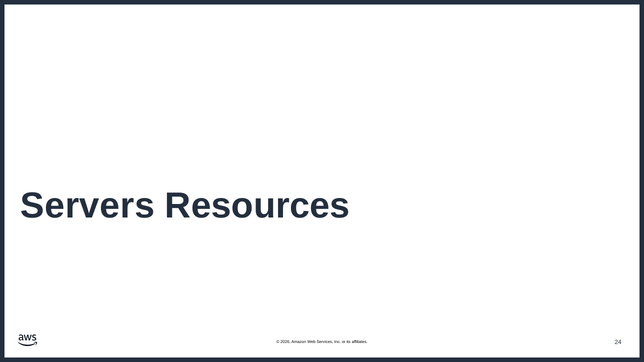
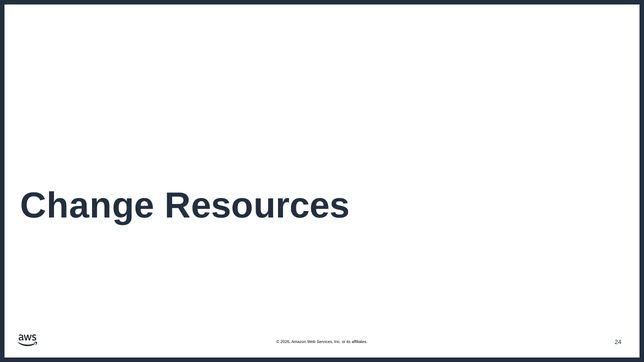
Servers: Servers -> Change
